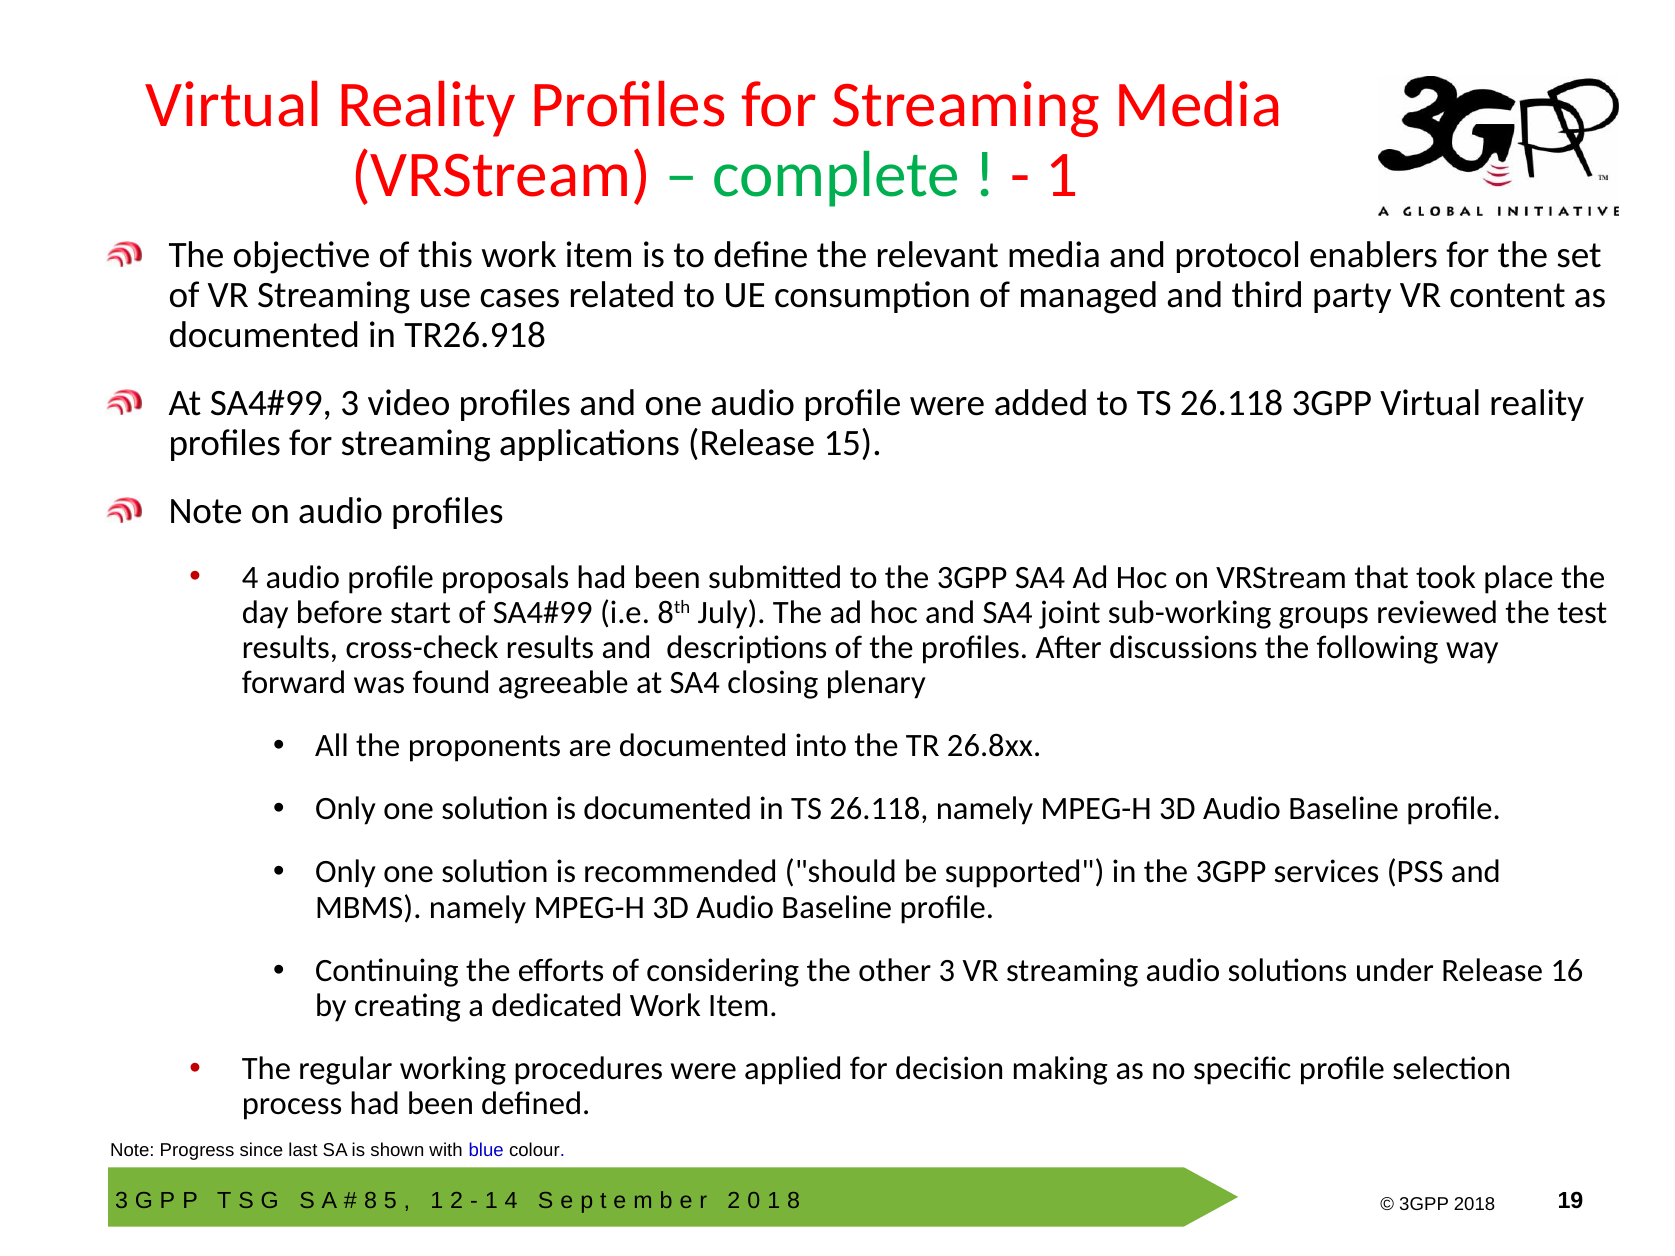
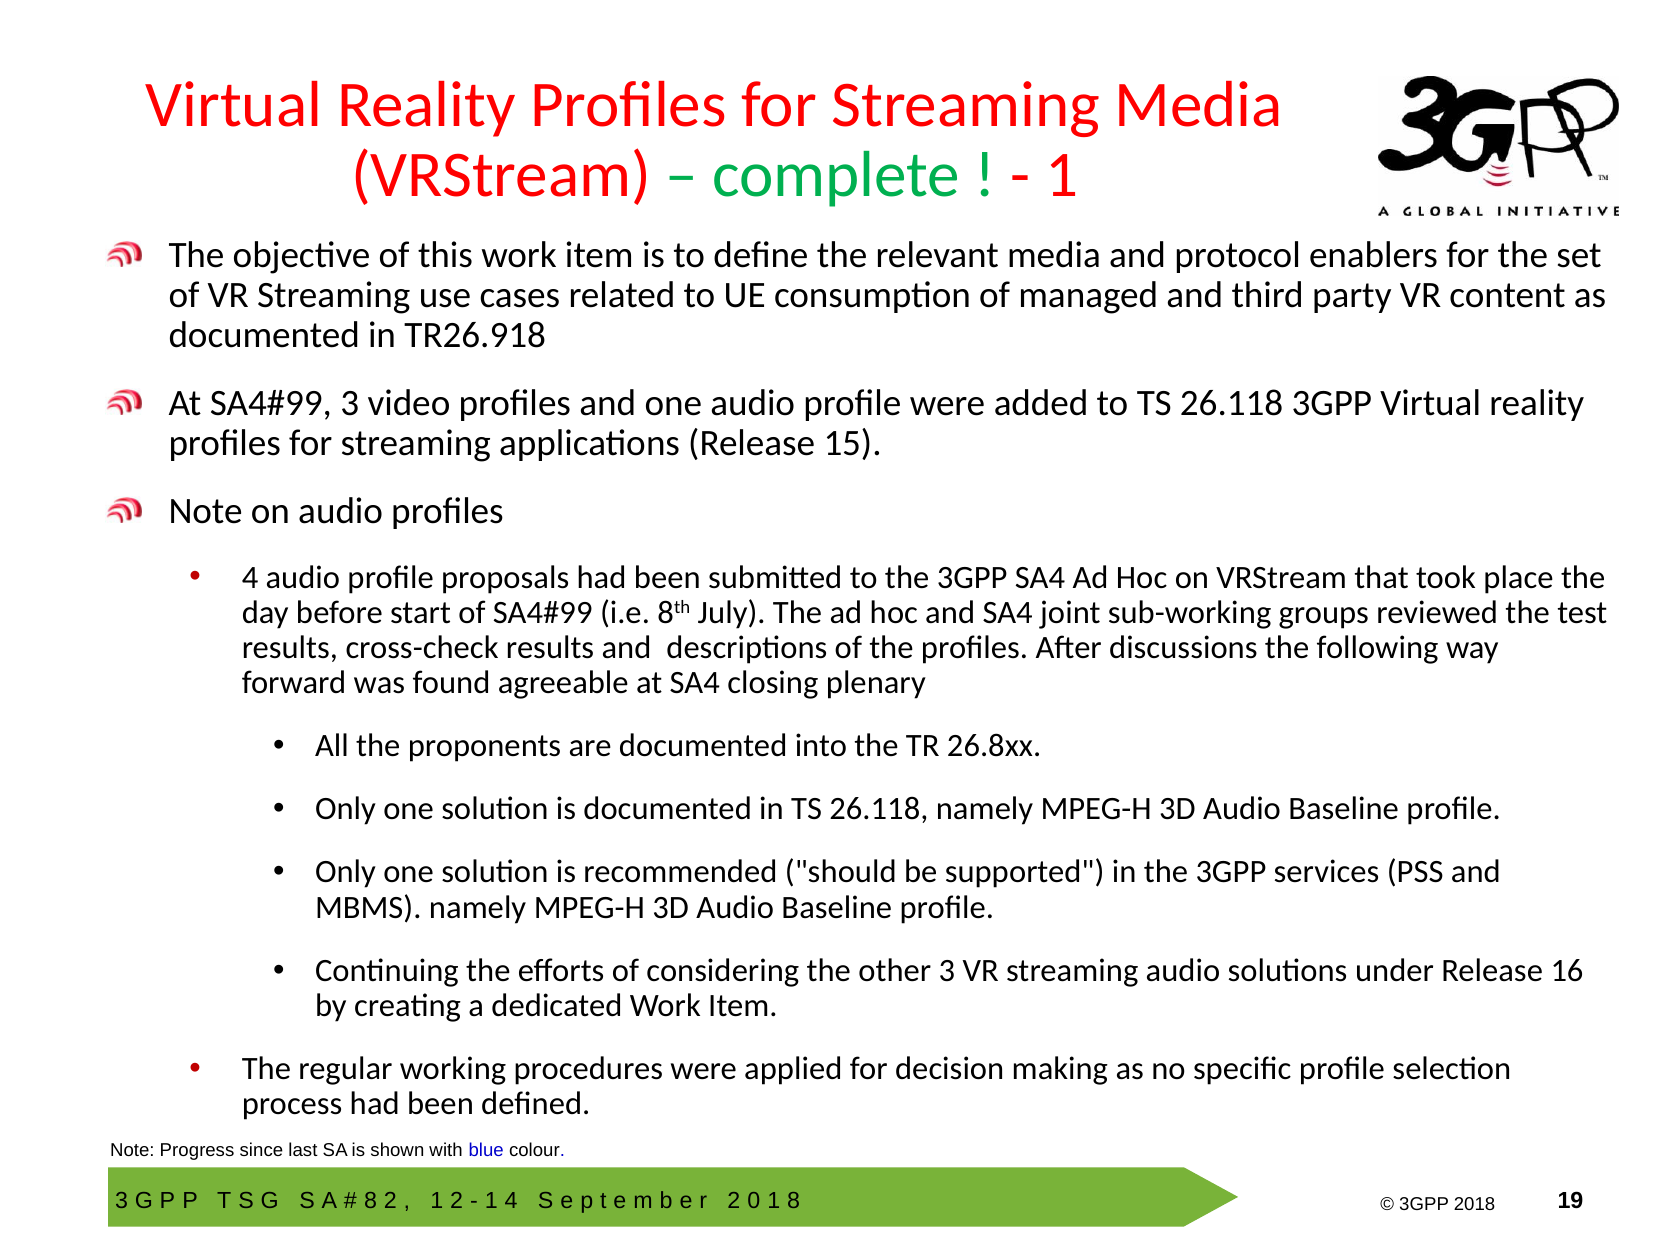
5 at (390, 1201): 5 -> 2
